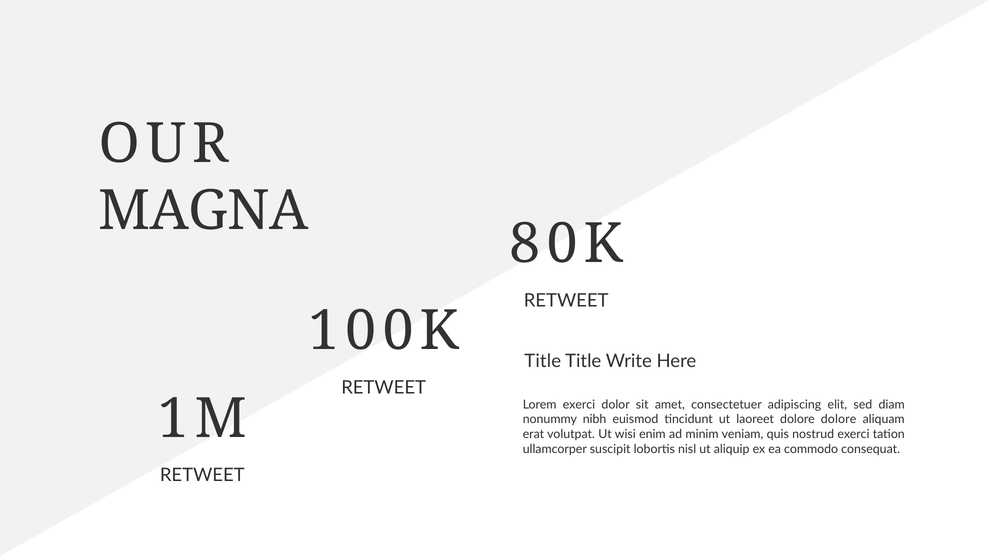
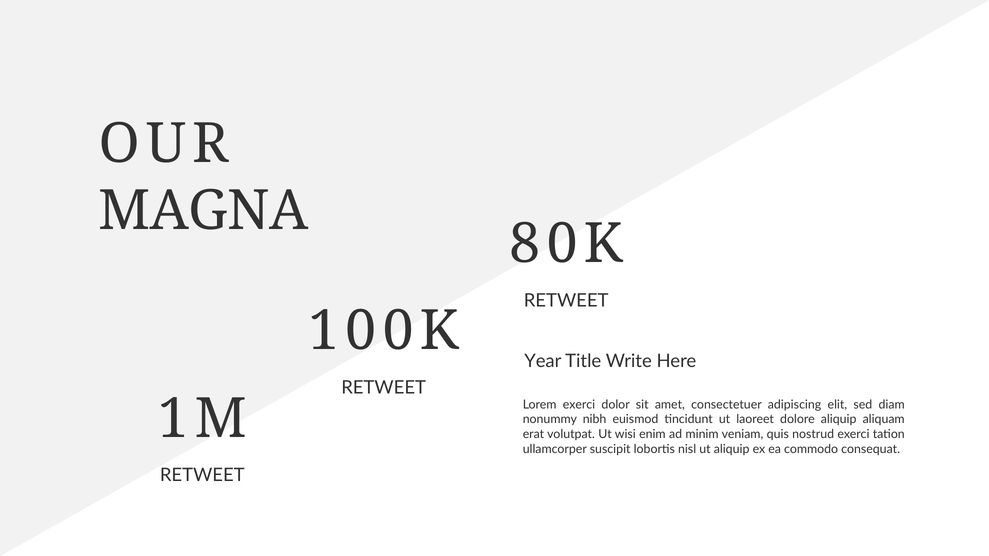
Title at (543, 361): Title -> Year
dolore dolore: dolore -> aliquip
